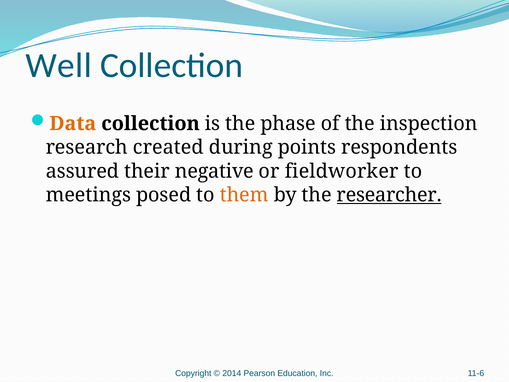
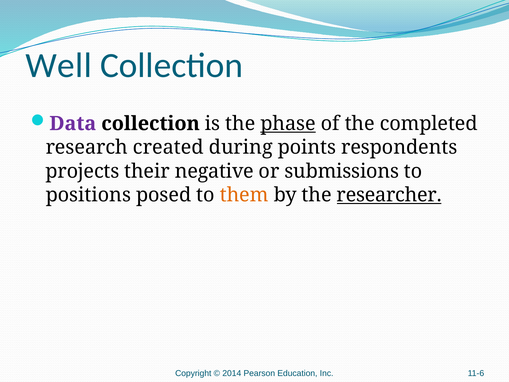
Data colour: orange -> purple
phase underline: none -> present
inspection: inspection -> completed
assured: assured -> projects
fieldworker: fieldworker -> submissions
meetings: meetings -> positions
